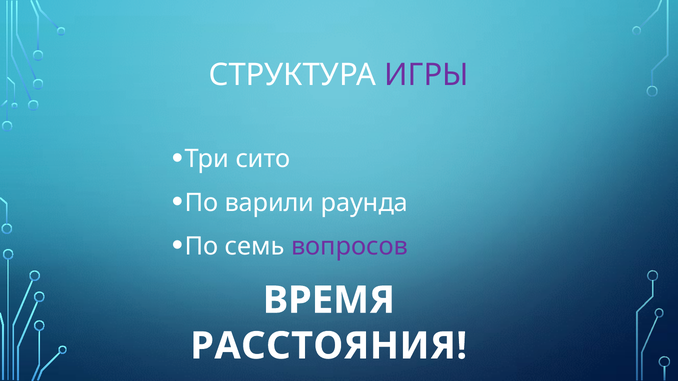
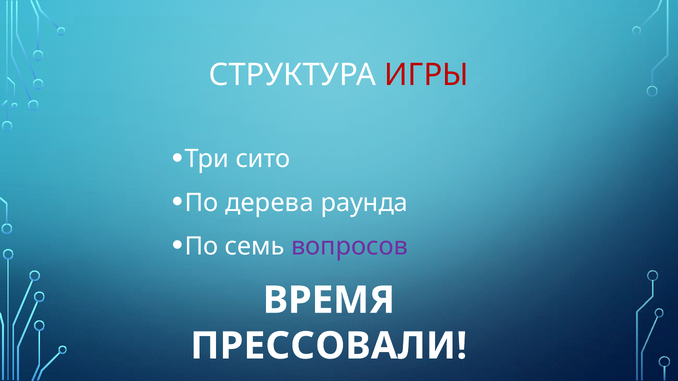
ИГРЫ colour: purple -> red
варили: варили -> дерева
РАССТОЯНИЯ: РАССТОЯНИЯ -> ПРЕССОВАЛИ
